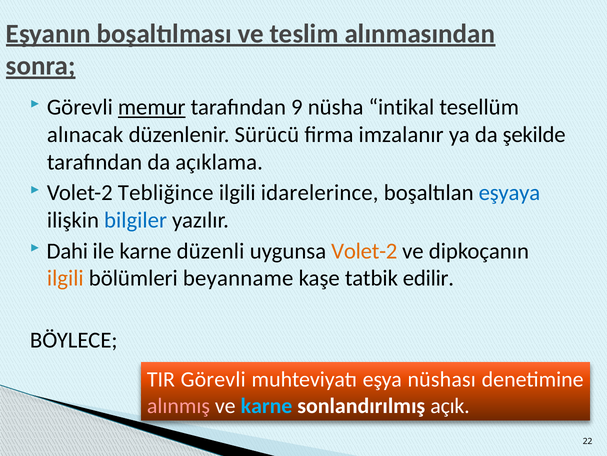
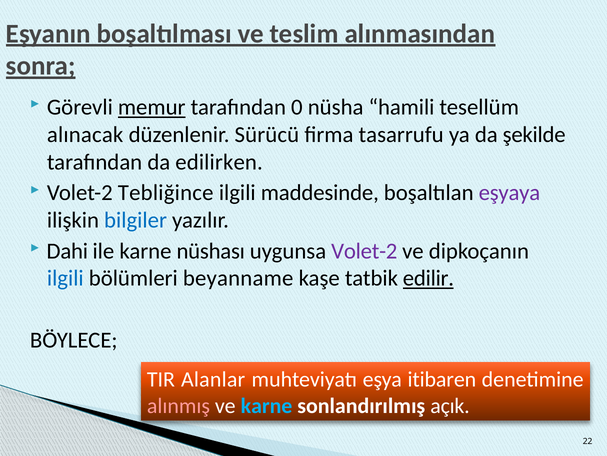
9: 9 -> 0
intikal: intikal -> hamili
imzalanır: imzalanır -> tasarrufu
açıklama: açıklama -> edilirken
idarelerince: idarelerince -> maddesinde
eşyaya colour: blue -> purple
düzenli: düzenli -> nüshası
Volet-2 at (364, 251) colour: orange -> purple
ilgili at (65, 278) colour: orange -> blue
edilir underline: none -> present
TIR Görevli: Görevli -> Alanlar
nüshası: nüshası -> itibaren
